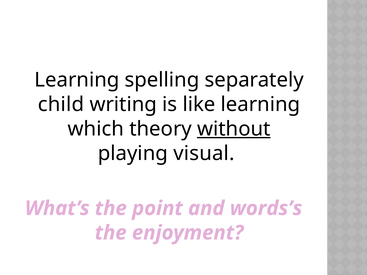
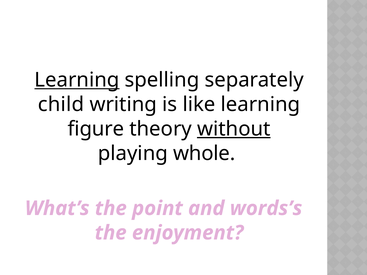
Learning at (77, 80) underline: none -> present
which: which -> figure
visual: visual -> whole
